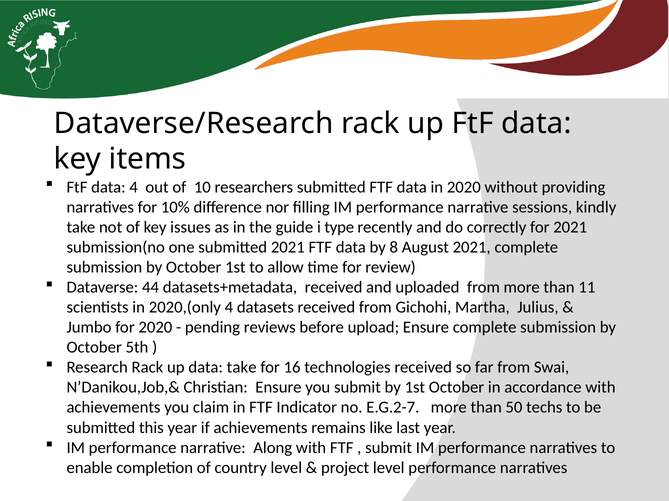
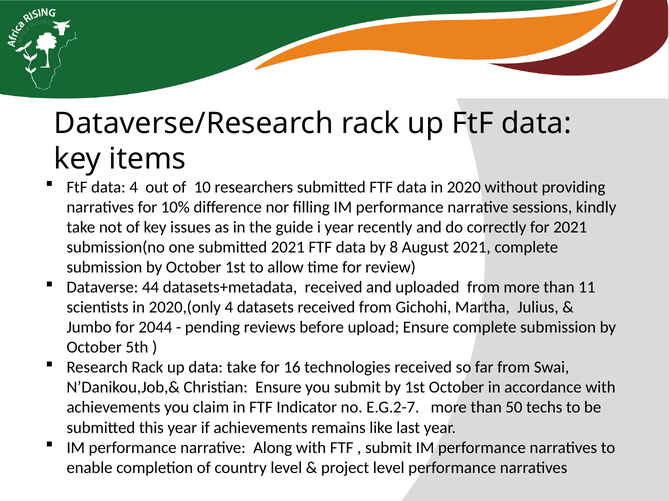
i type: type -> year
for 2020: 2020 -> 2044
